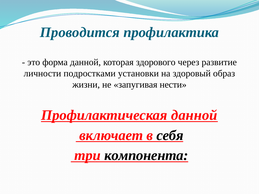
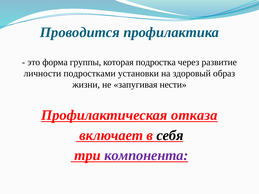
форма данной: данной -> группы
здорового: здорового -> подростка
Профилактическая данной: данной -> отказа
компонента colour: black -> purple
